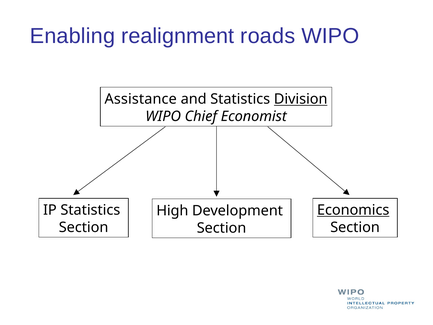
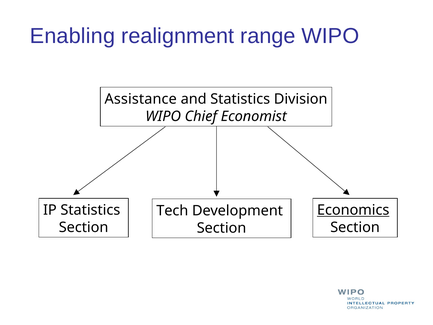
roads: roads -> range
Division underline: present -> none
High: High -> Tech
